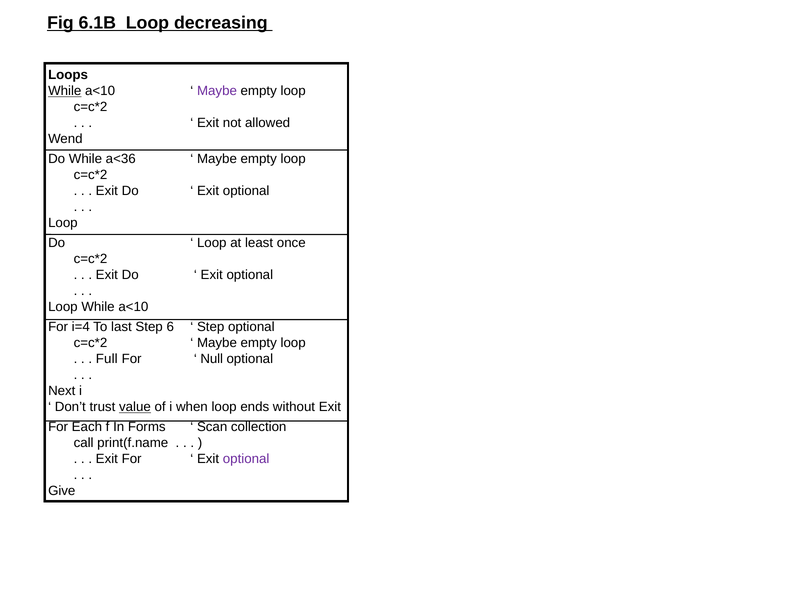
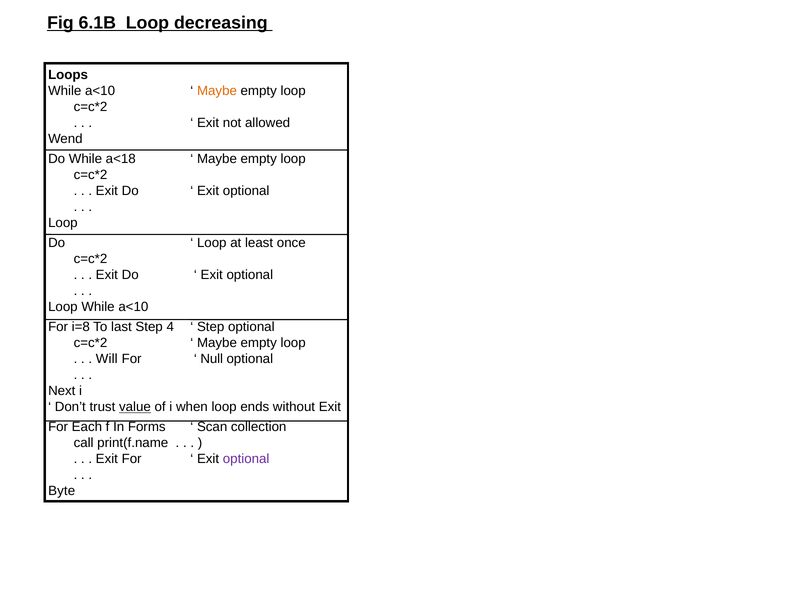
While at (65, 91) underline: present -> none
Maybe at (217, 91) colour: purple -> orange
a<36: a<36 -> a<18
i=4: i=4 -> i=8
6: 6 -> 4
Full: Full -> Will
Give: Give -> Byte
